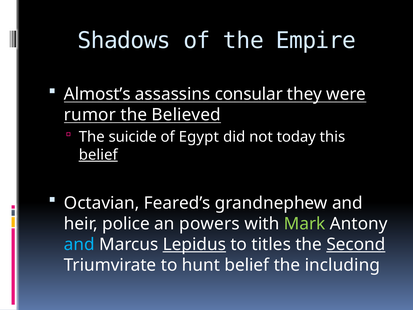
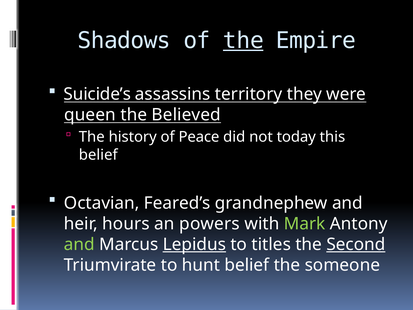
the at (243, 41) underline: none -> present
Almost’s: Almost’s -> Suicide’s
consular: consular -> territory
rumor: rumor -> queen
suicide: suicide -> history
Egypt: Egypt -> Peace
belief at (98, 155) underline: present -> none
police: police -> hours
and at (79, 244) colour: light blue -> light green
including: including -> someone
